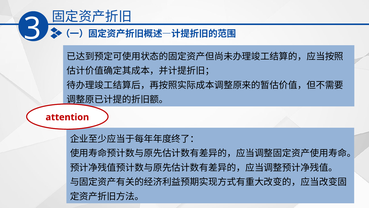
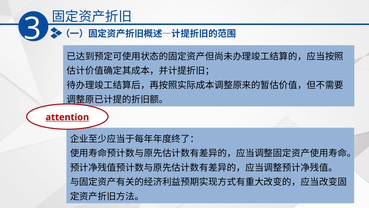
attention underline: none -> present
